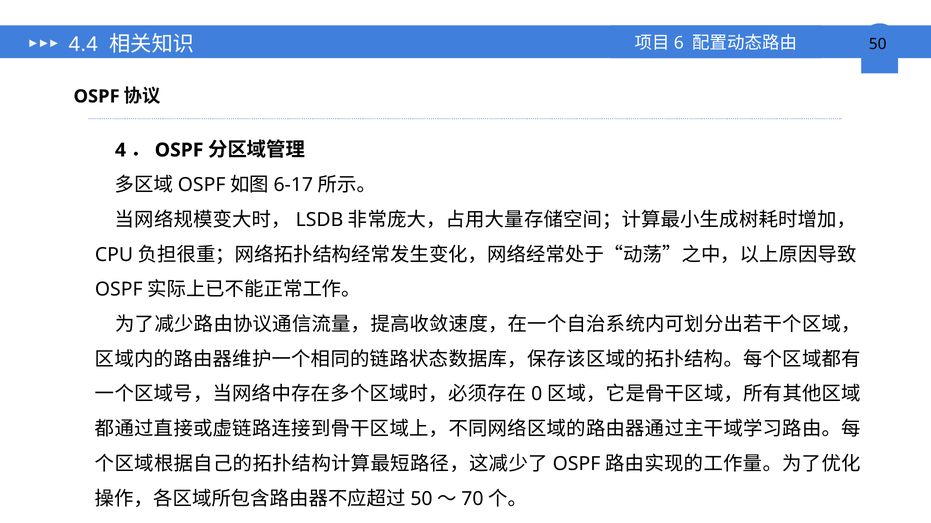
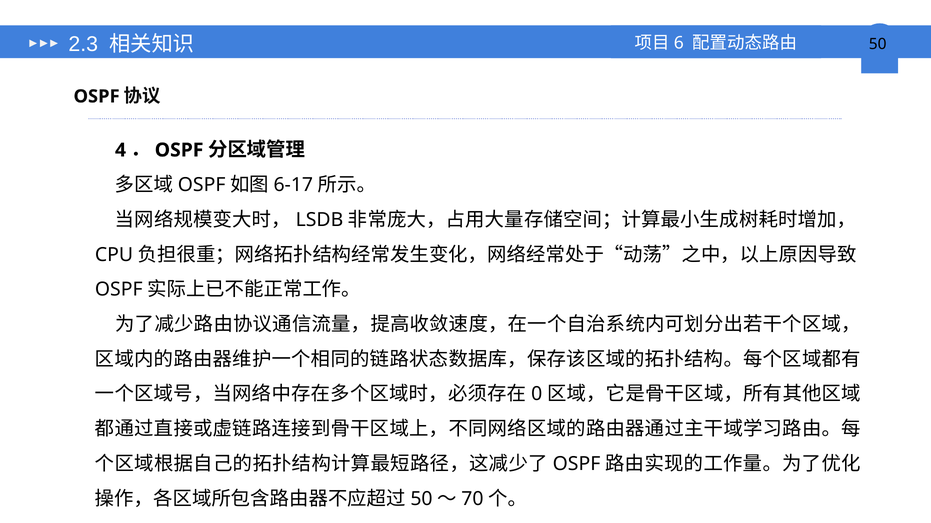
4.4: 4.4 -> 2.3
